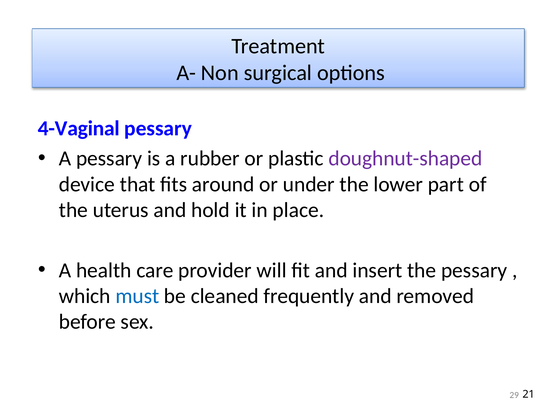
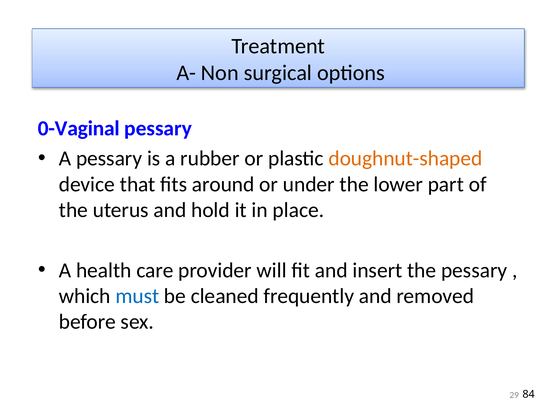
4-Vaginal: 4-Vaginal -> 0-Vaginal
doughnut-shaped colour: purple -> orange
21: 21 -> 84
